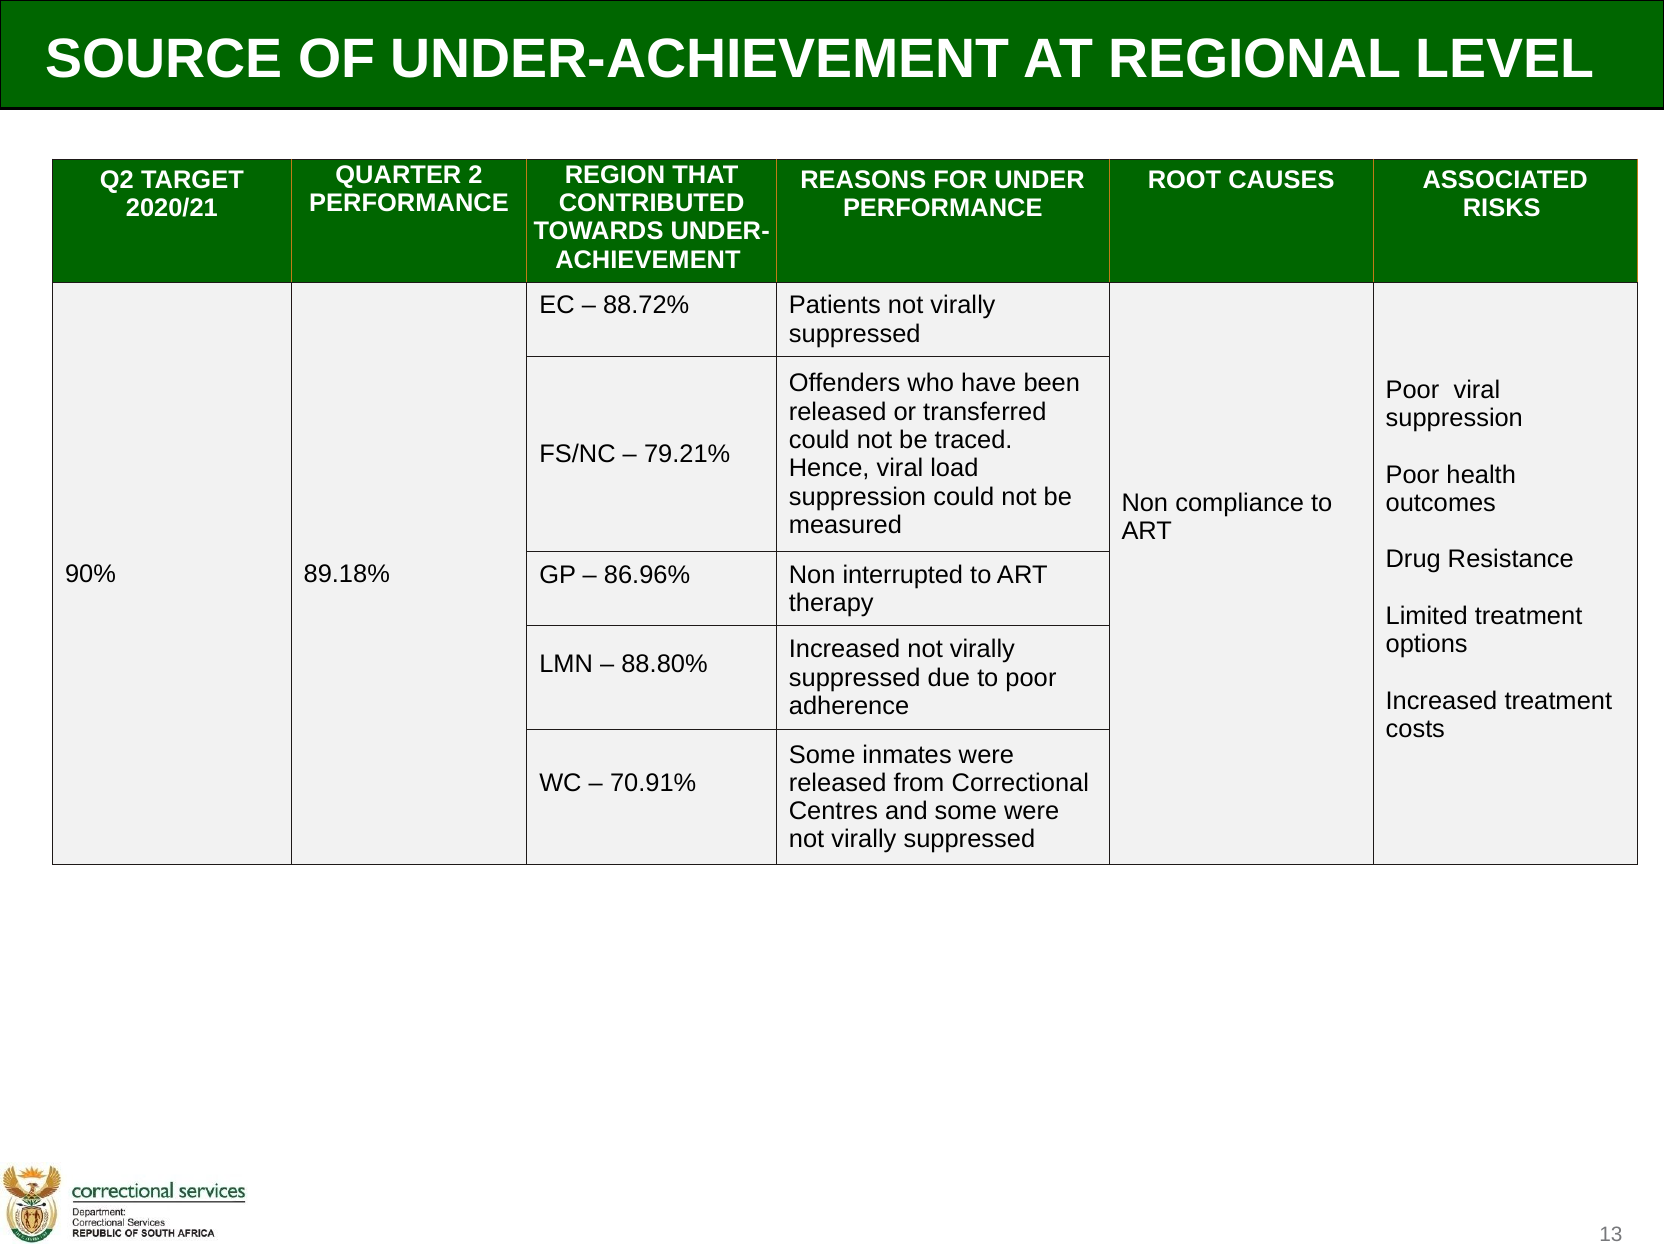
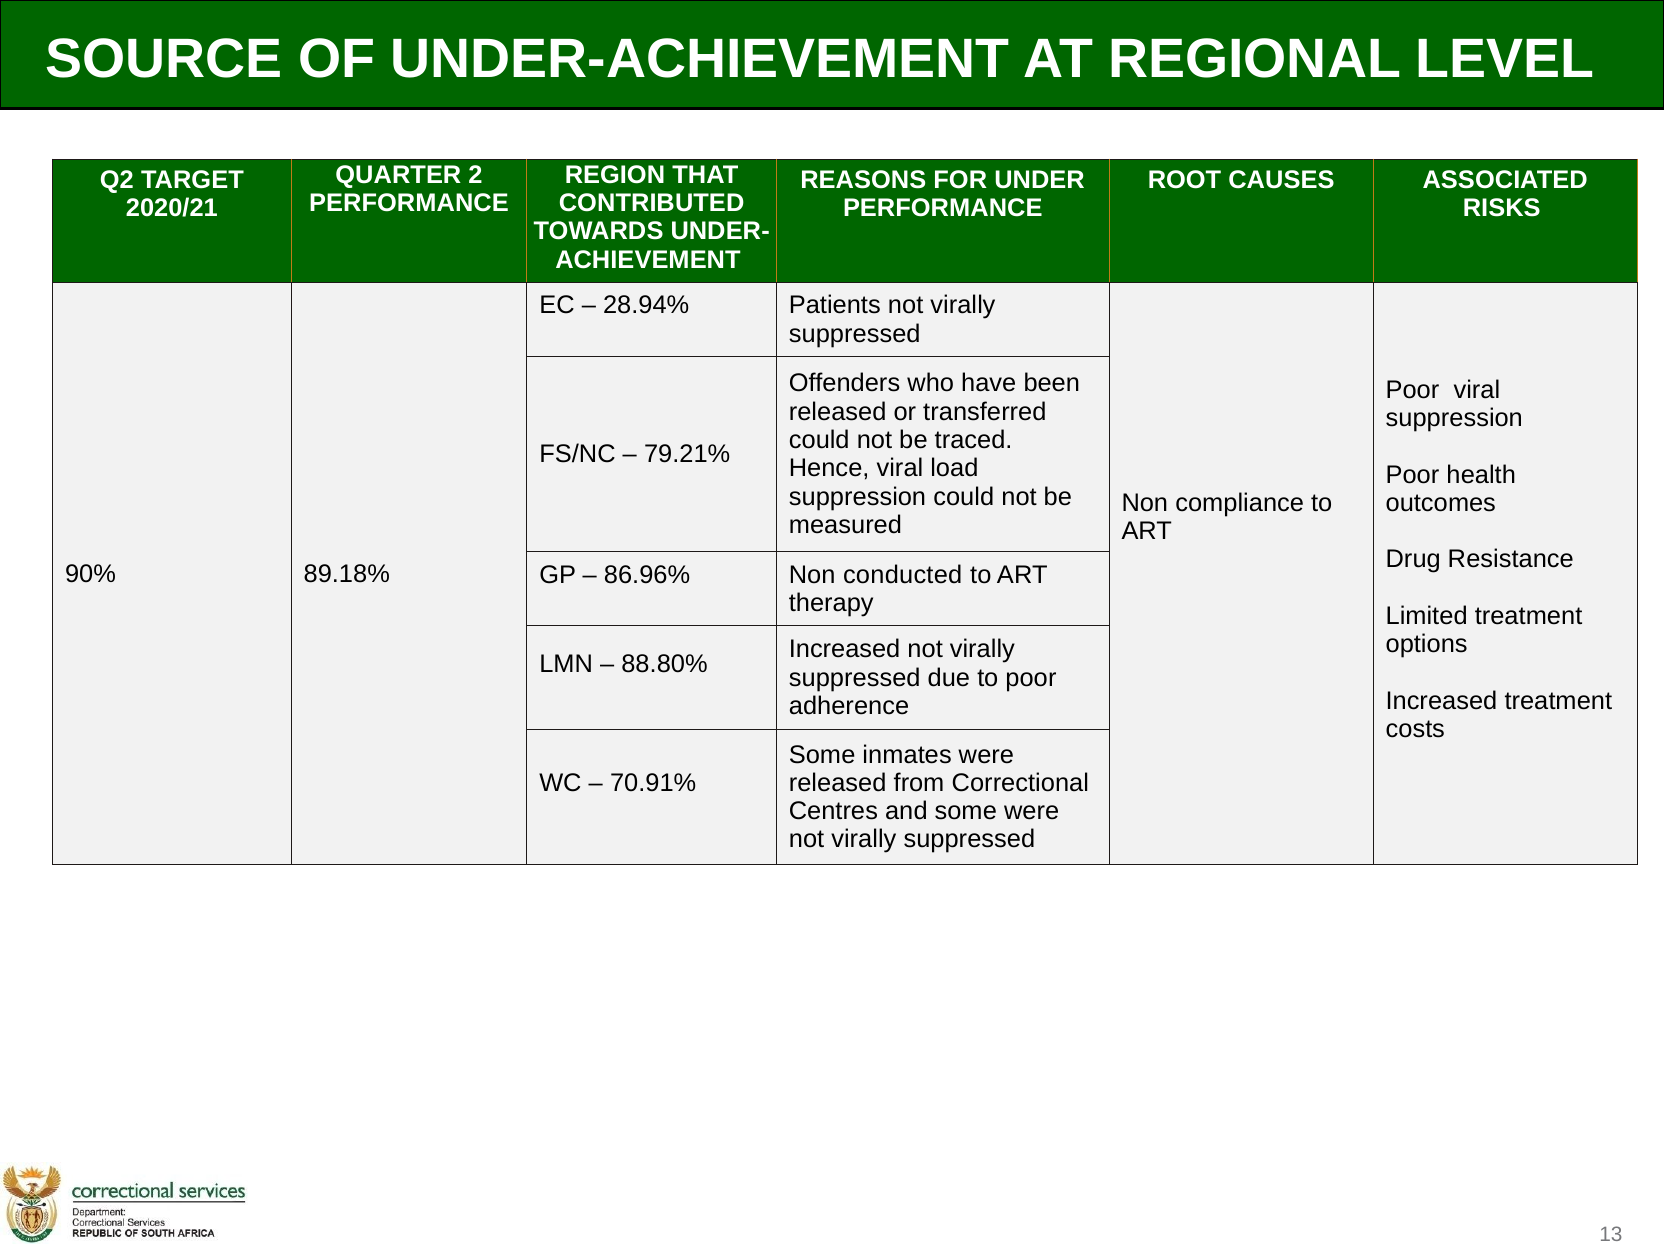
88.72%: 88.72% -> 28.94%
interrupted: interrupted -> conducted
